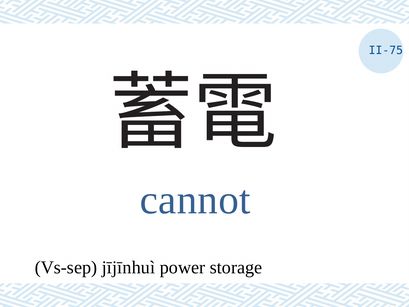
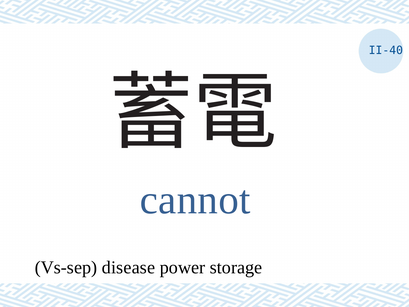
II-75: II-75 -> II-40
jījīnhuì: jījīnhuì -> disease
